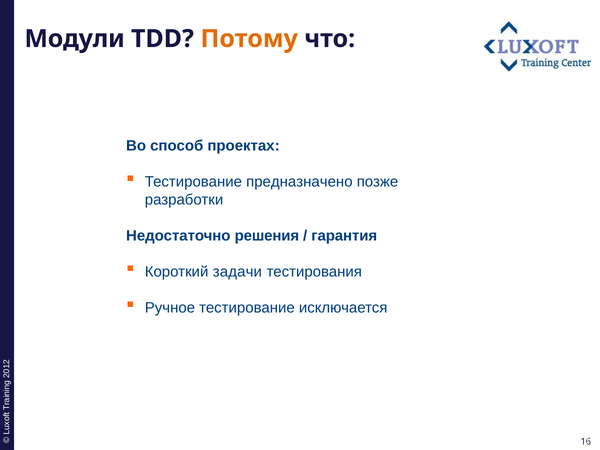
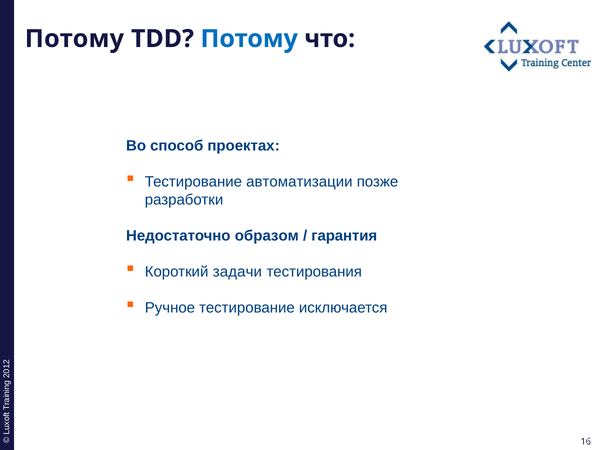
Модули at (75, 39): Модули -> Потому
Потому at (249, 39) colour: orange -> blue
предназначено: предназначено -> автоматизации
решения: решения -> образом
